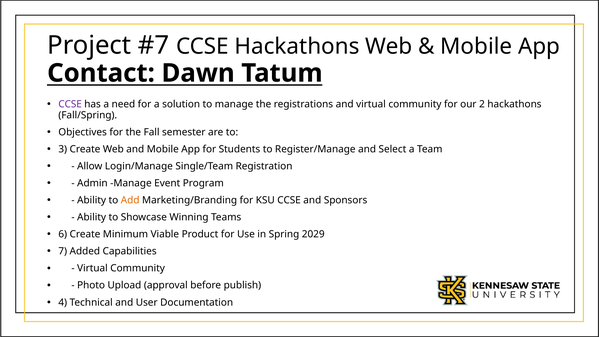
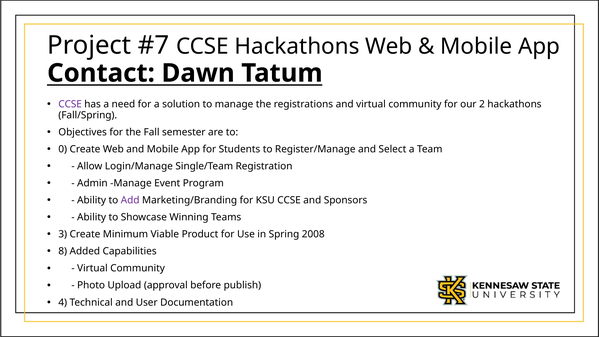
3: 3 -> 0
Add colour: orange -> purple
6: 6 -> 3
2029: 2029 -> 2008
7: 7 -> 8
